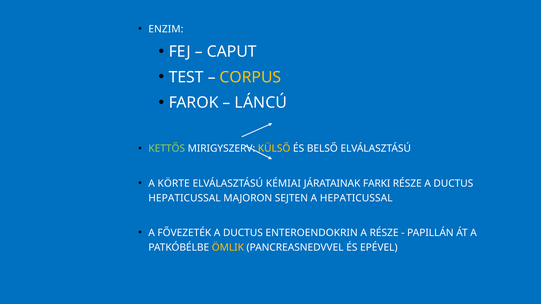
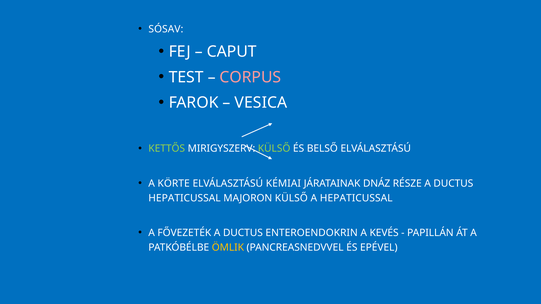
ENZIM: ENZIM -> SÓSAV
CORPUS colour: yellow -> pink
LÁNCÚ: LÁNCÚ -> VESICA
KÜLSŐ at (274, 149) colour: yellow -> light green
FARKI: FARKI -> DNÁZ
MAJORON SEJTEN: SEJTEN -> KÜLSŐ
A RÉSZE: RÉSZE -> KEVÉS
